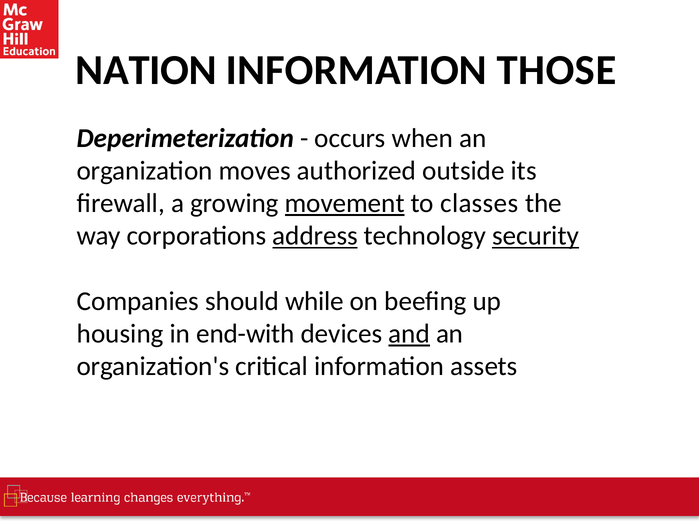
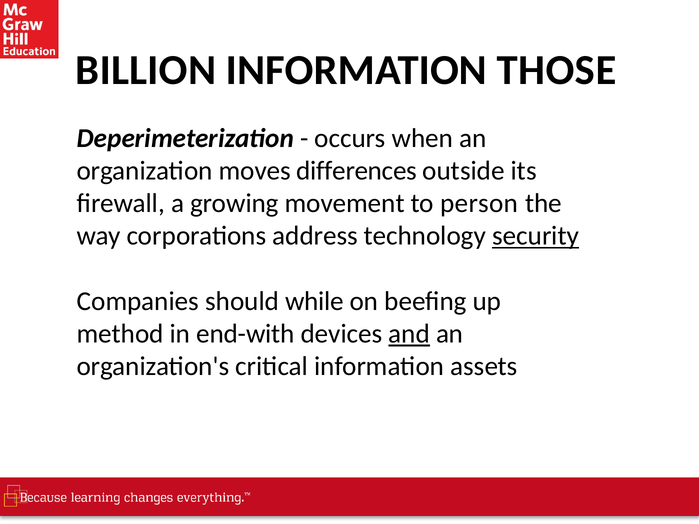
NATION: NATION -> BILLION
authorized: authorized -> differences
movement underline: present -> none
classes: classes -> person
address underline: present -> none
housing: housing -> method
